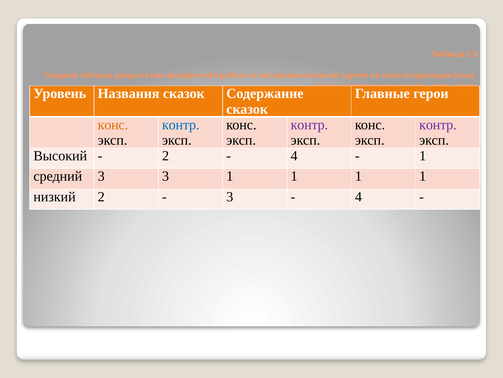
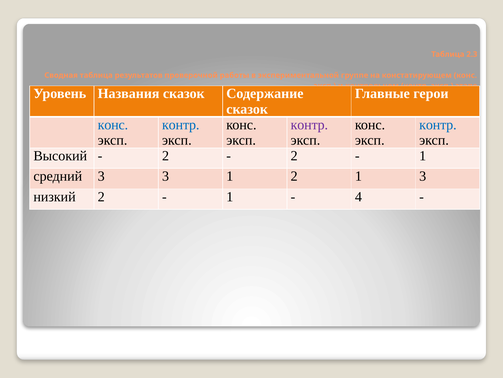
конс at (113, 125) colour: orange -> blue
контр at (438, 125) colour: purple -> blue
4 at (294, 156): 4 -> 2
3 1 1: 1 -> 2
1 at (423, 176): 1 -> 3
3 at (230, 196): 3 -> 1
